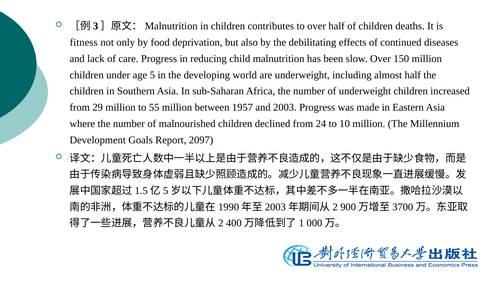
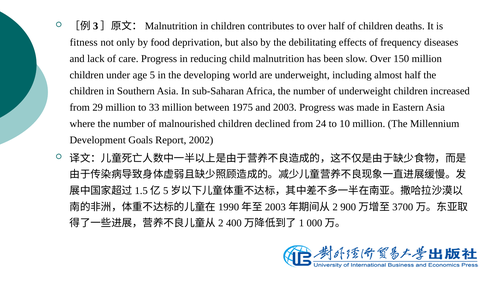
continued: continued -> frequency
55: 55 -> 33
1957: 1957 -> 1975
2097: 2097 -> 2002
